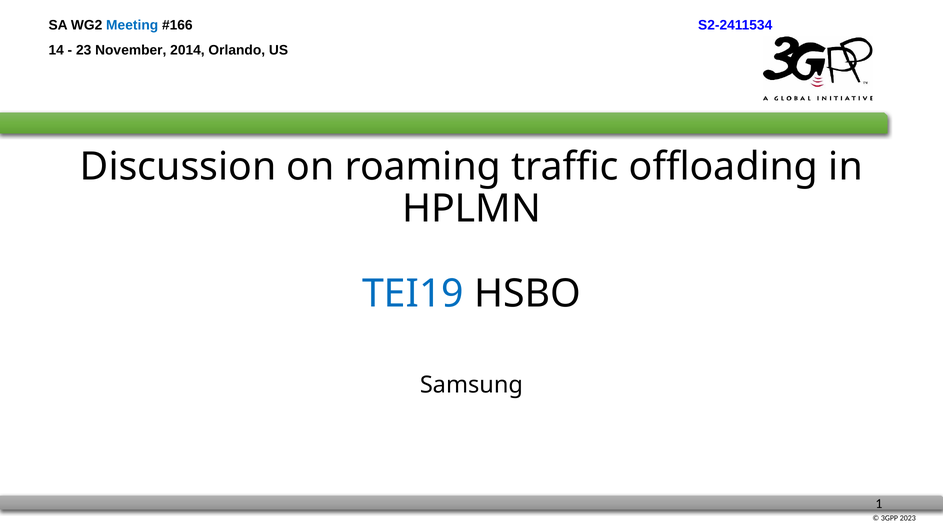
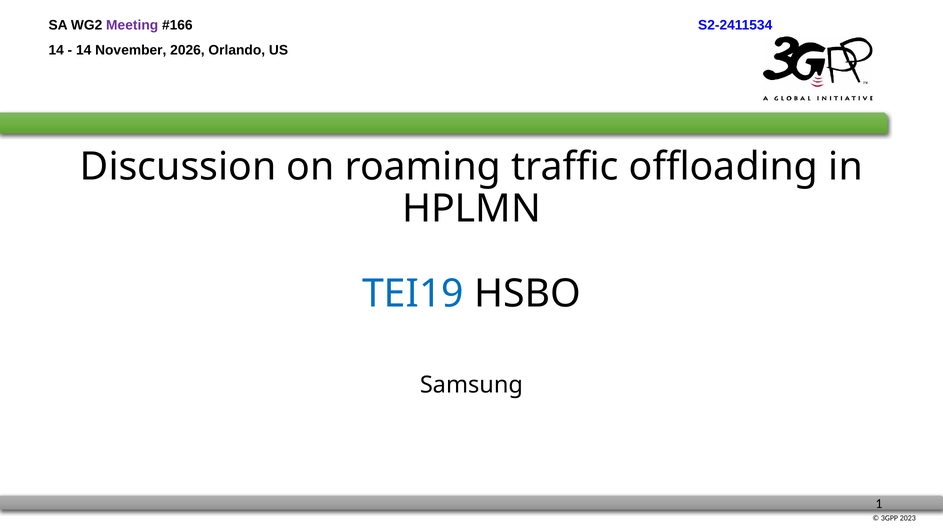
Meeting colour: blue -> purple
23 at (84, 50): 23 -> 14
2014: 2014 -> 2026
